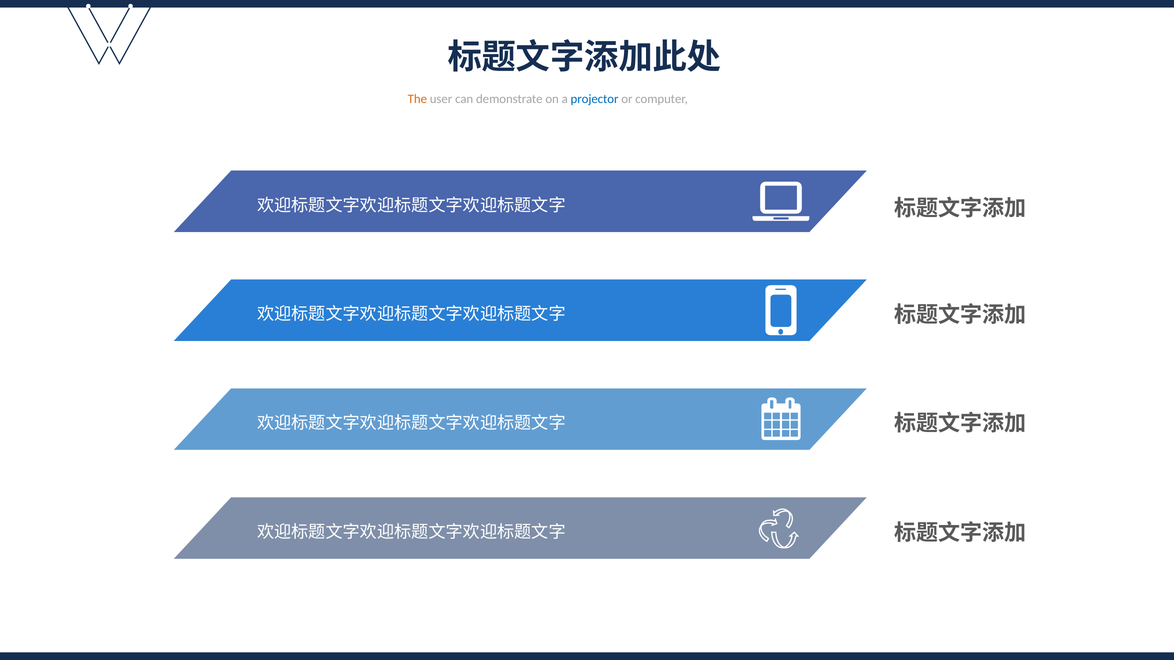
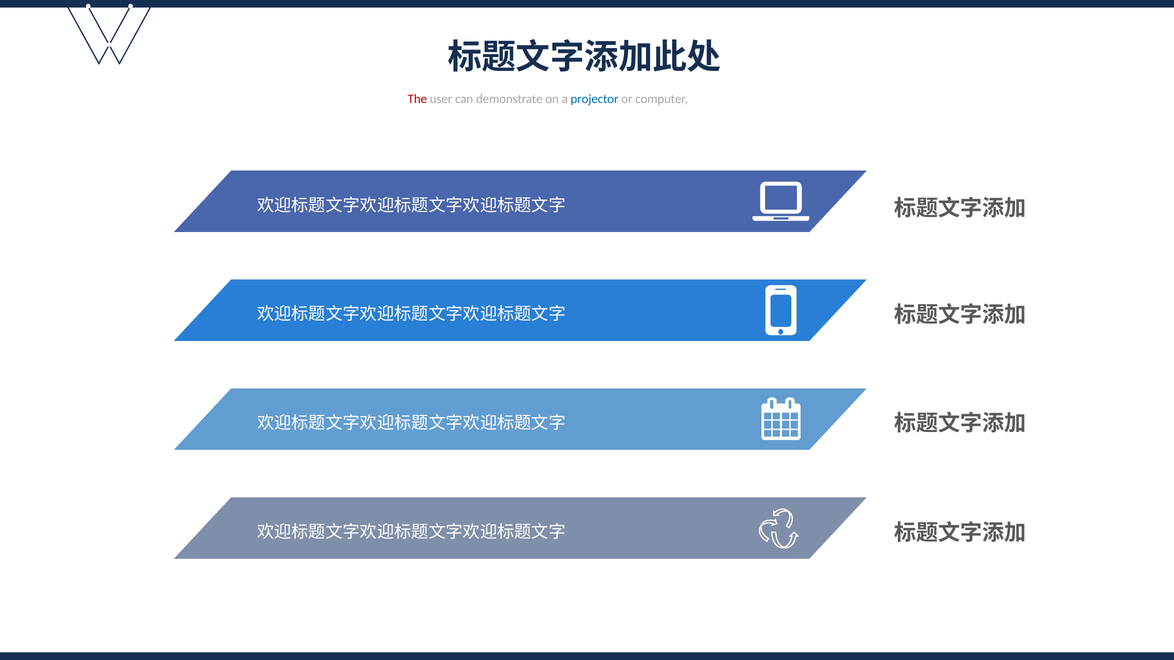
The colour: orange -> red
